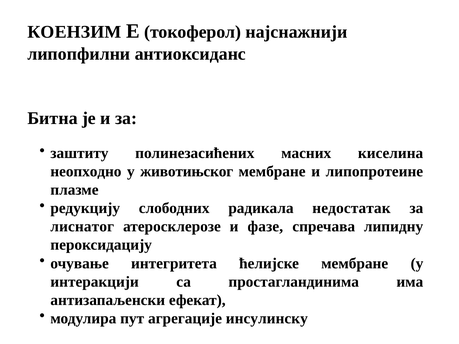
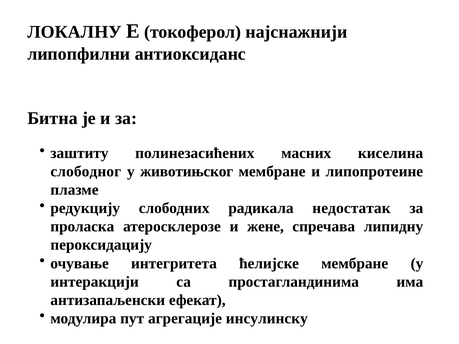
КОЕНЗИМ: КОЕНЗИМ -> ЛОКАЛНУ
неопходно: неопходно -> слободног
лиснатог: лиснатог -> проласка
фазе: фазе -> жене
